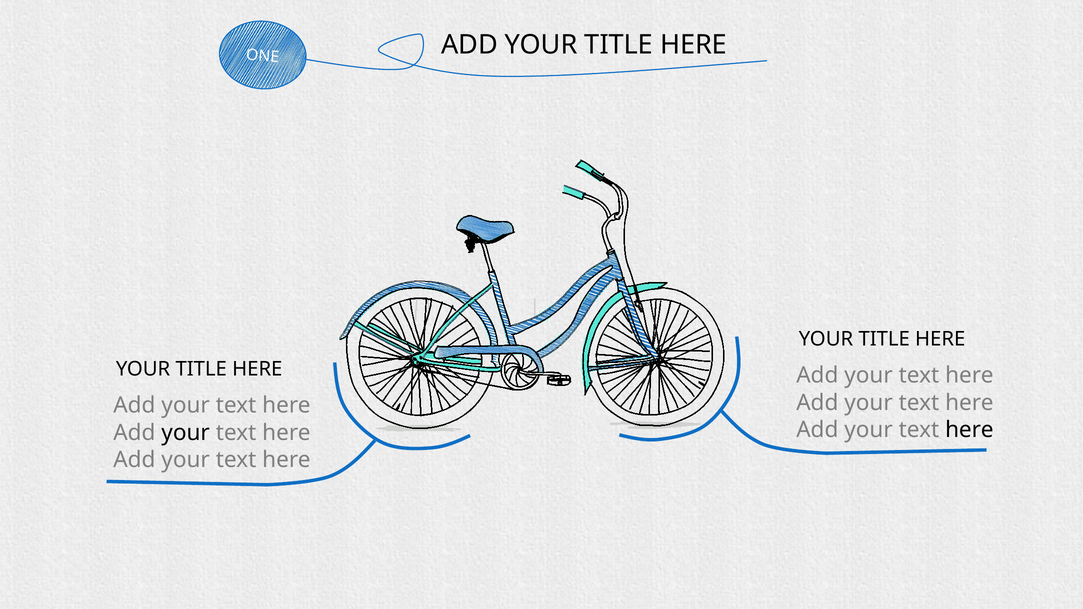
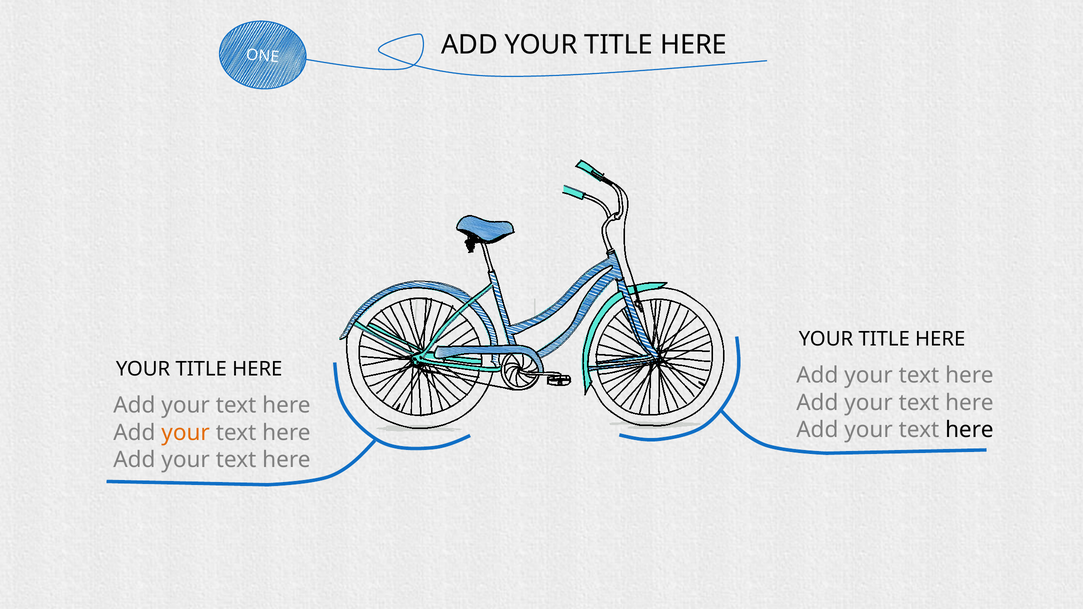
your at (186, 433) colour: black -> orange
